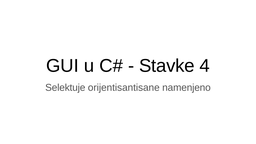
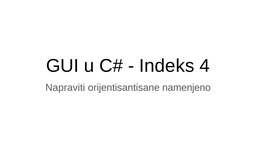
Stavke: Stavke -> Indeks
Selektuje: Selektuje -> Napraviti
